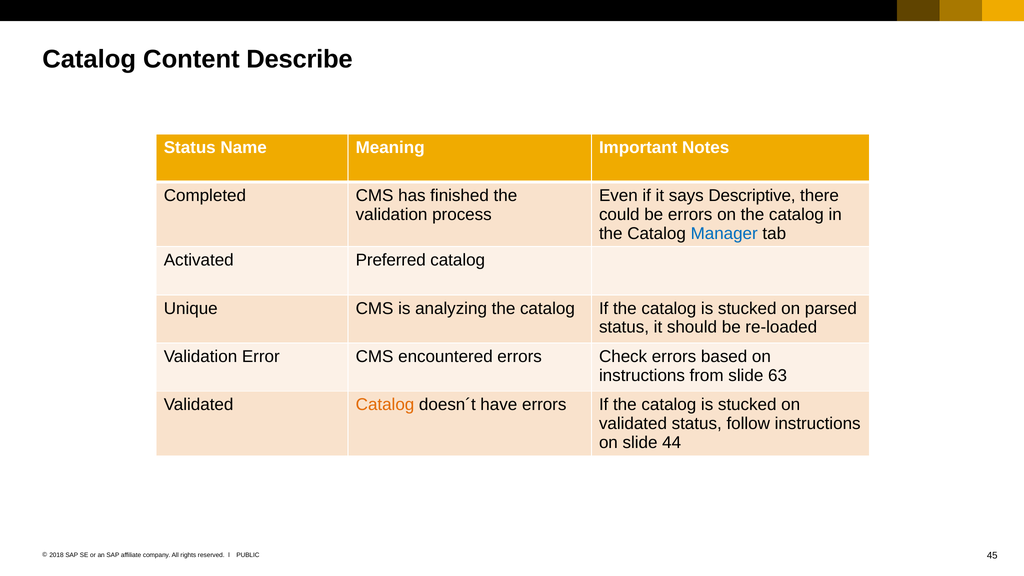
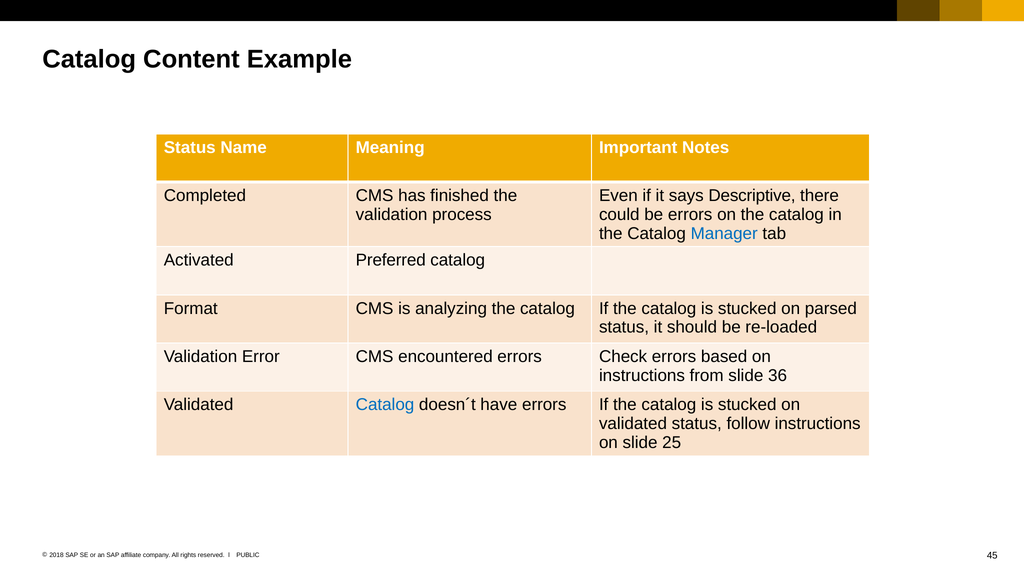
Describe: Describe -> Example
Unique: Unique -> Format
63: 63 -> 36
Catalog at (385, 405) colour: orange -> blue
44: 44 -> 25
